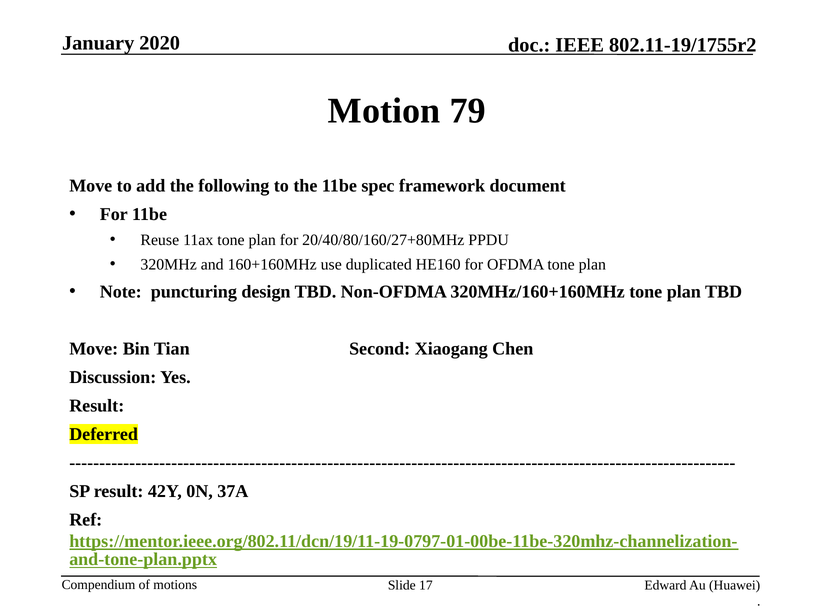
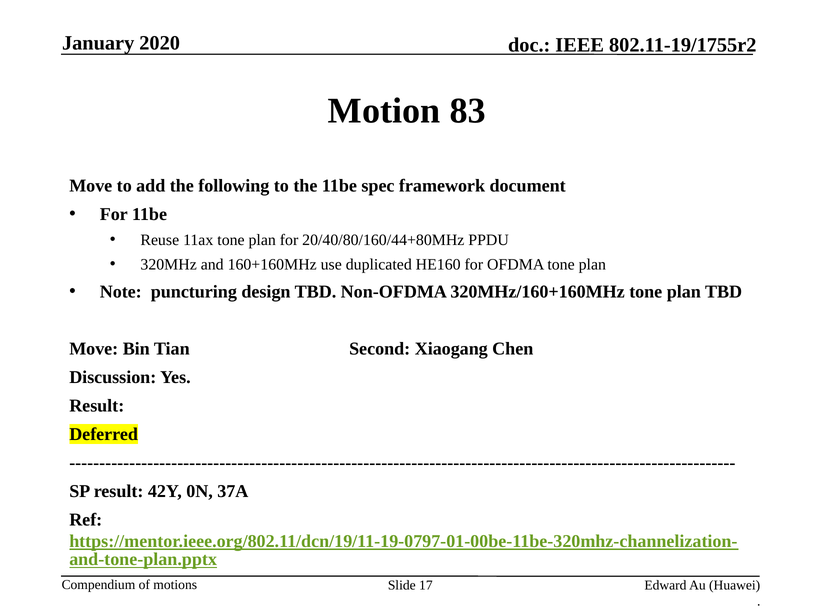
79: 79 -> 83
20/40/80/160/27+80MHz: 20/40/80/160/27+80MHz -> 20/40/80/160/44+80MHz
